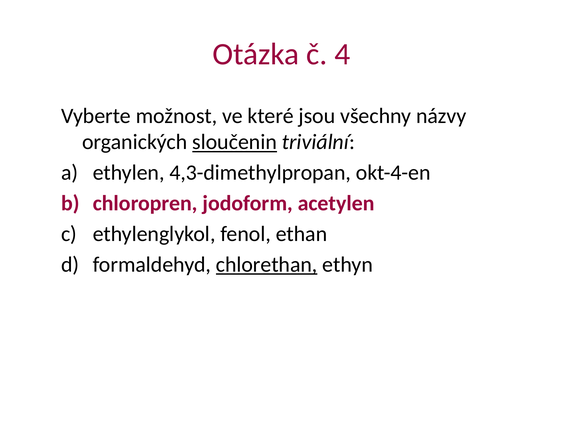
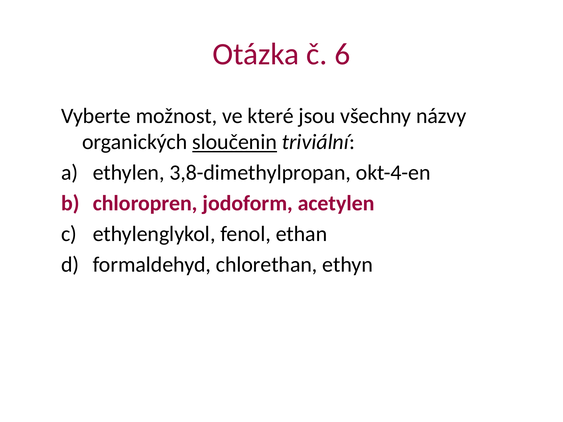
4: 4 -> 6
4,3-dimethylpropan: 4,3-dimethylpropan -> 3,8-dimethylpropan
chlorethan underline: present -> none
